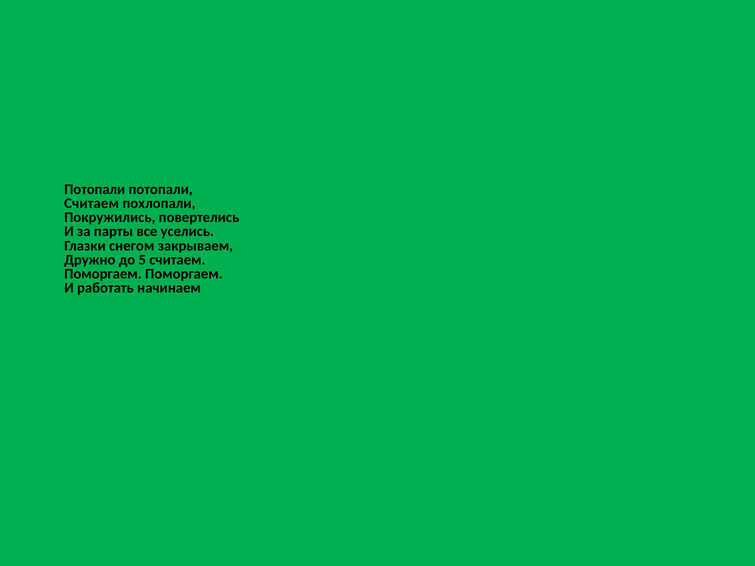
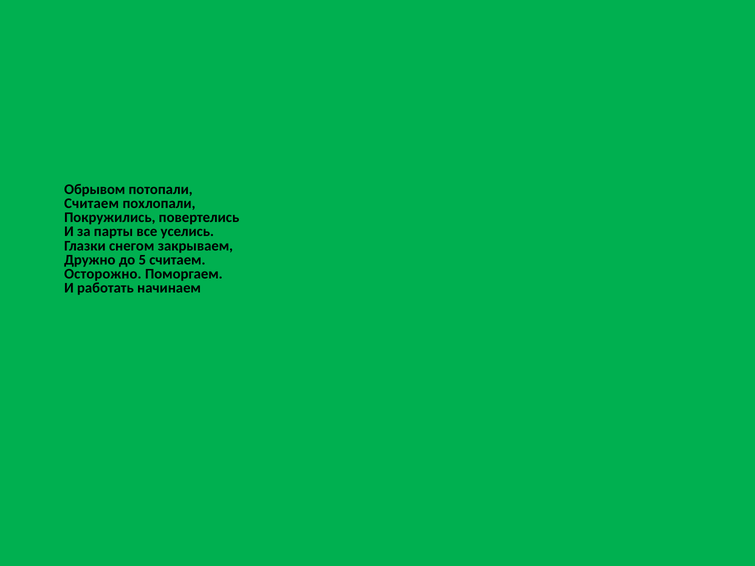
Потопали at (95, 189): Потопали -> Обрывом
Поморгаем at (103, 274): Поморгаем -> Осторожно
